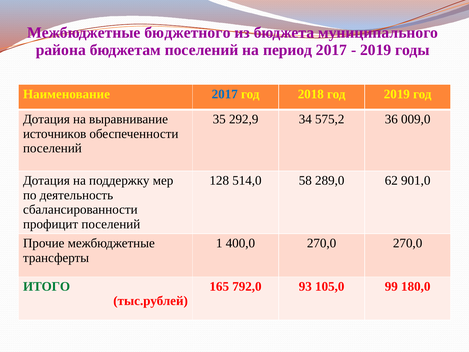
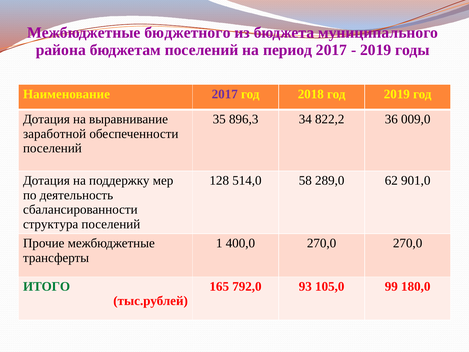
2017 at (225, 94) colour: blue -> purple
292,9: 292,9 -> 896,3
575,2: 575,2 -> 822,2
источников: источников -> заработной
профицит: профицит -> структура
